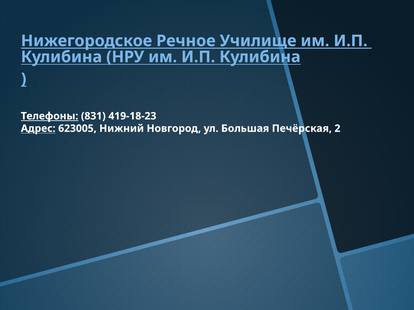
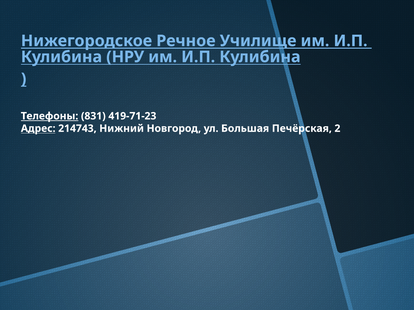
419-18-23: 419-18-23 -> 419-71-23
623005: 623005 -> 214743
